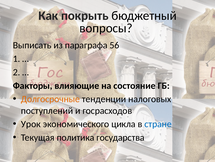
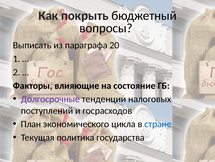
56: 56 -> 20
Долгосрочные colour: orange -> purple
Урок: Урок -> План
